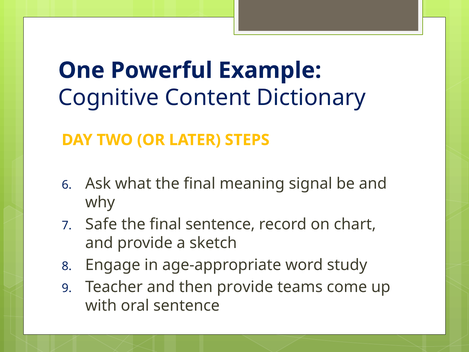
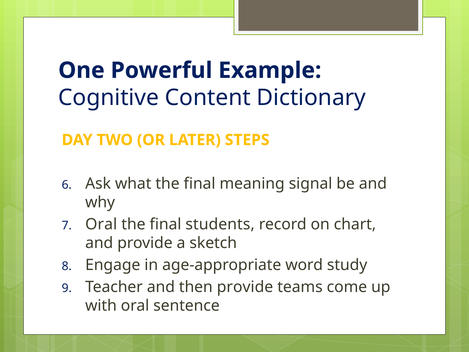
Safe at (101, 224): Safe -> Oral
final sentence: sentence -> students
